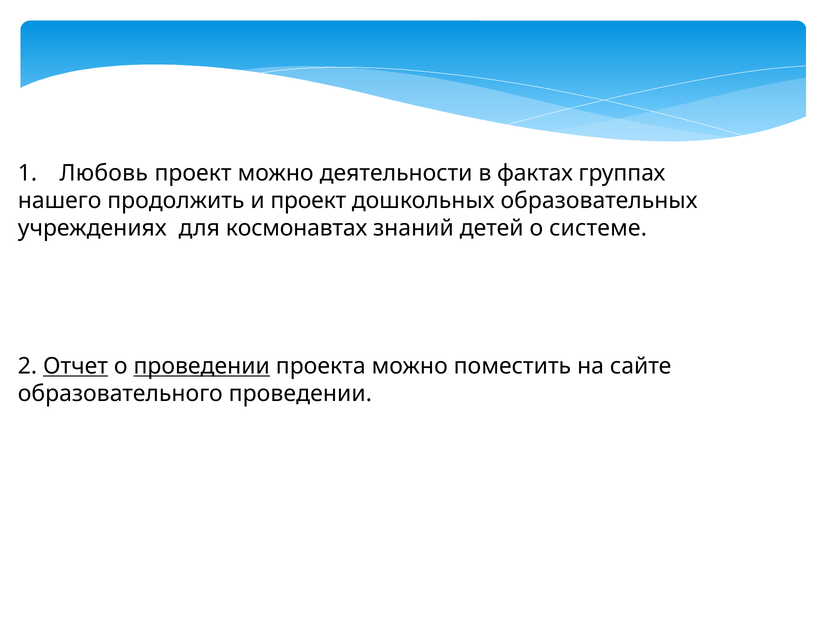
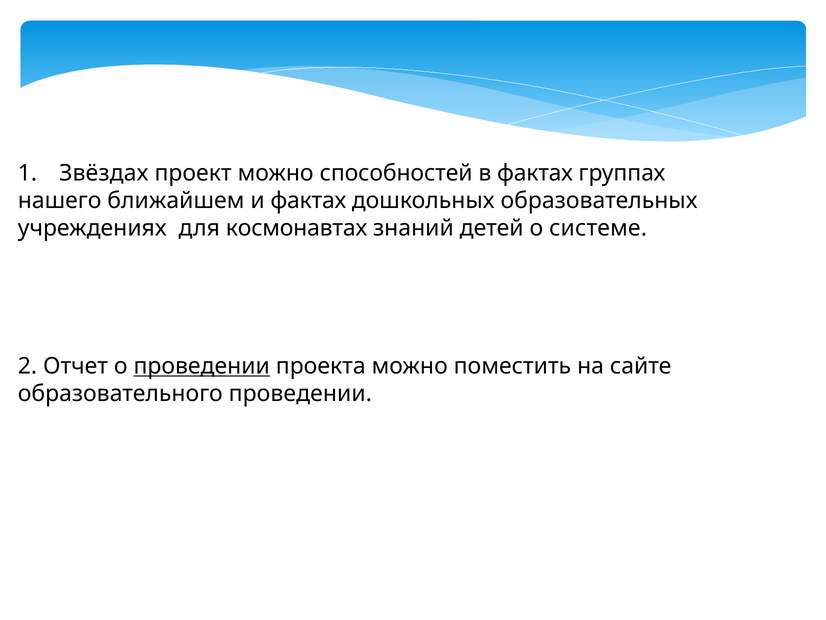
Любовь: Любовь -> Звёздах
деятельности: деятельности -> способностей
продолжить: продолжить -> ближайшем
и проект: проект -> фактах
Отчет underline: present -> none
